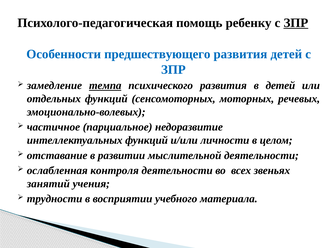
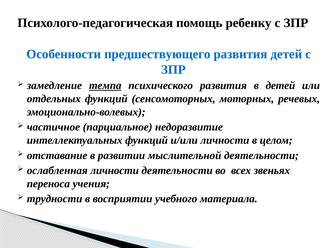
ЗПР at (296, 23) underline: present -> none
ослабленная контроля: контроля -> личности
занятий: занятий -> переноса
